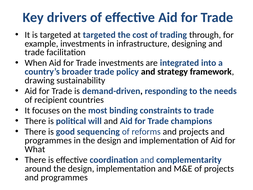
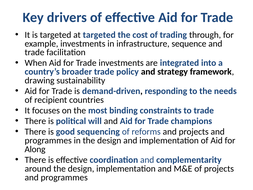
designing: designing -> sequence
What: What -> Along
